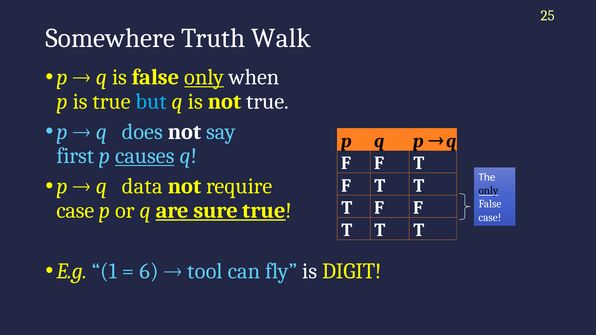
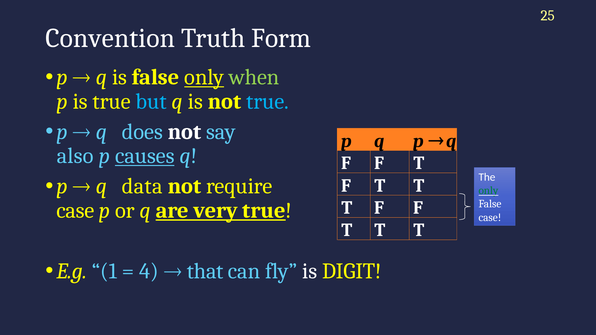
Somewhere: Somewhere -> Convention
Walk: Walk -> Form
when colour: white -> light green
true at (268, 101) colour: white -> light blue
first: first -> also
only at (488, 191) colour: black -> green
sure: sure -> very
6: 6 -> 4
tool: tool -> that
